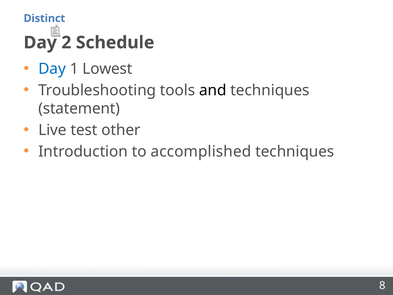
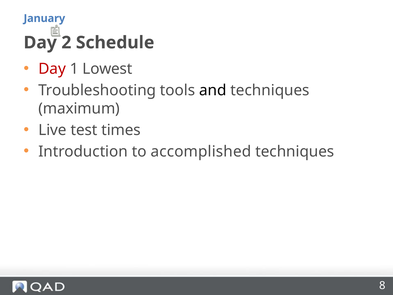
Distinct: Distinct -> January
Day at (52, 69) colour: blue -> red
statement: statement -> maximum
other: other -> times
